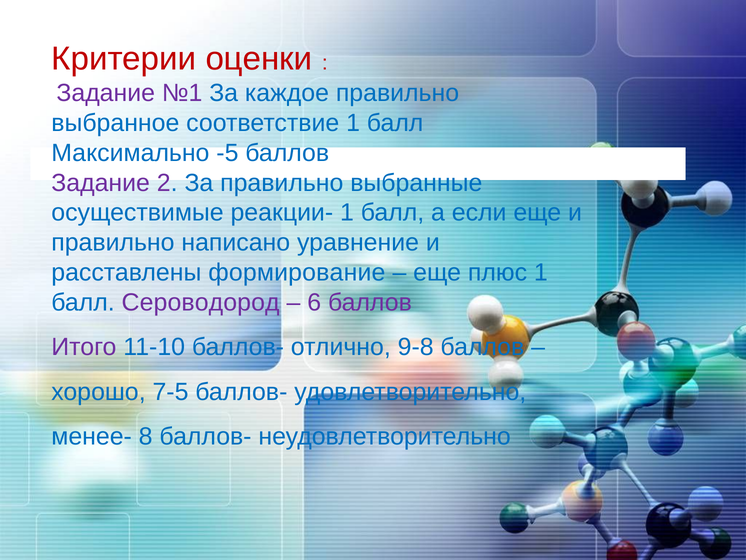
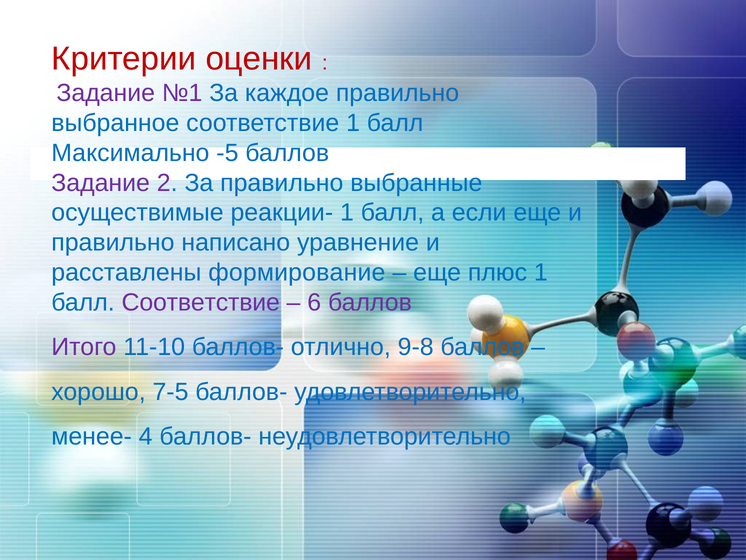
балл Сероводород: Сероводород -> Соответствие
8: 8 -> 4
